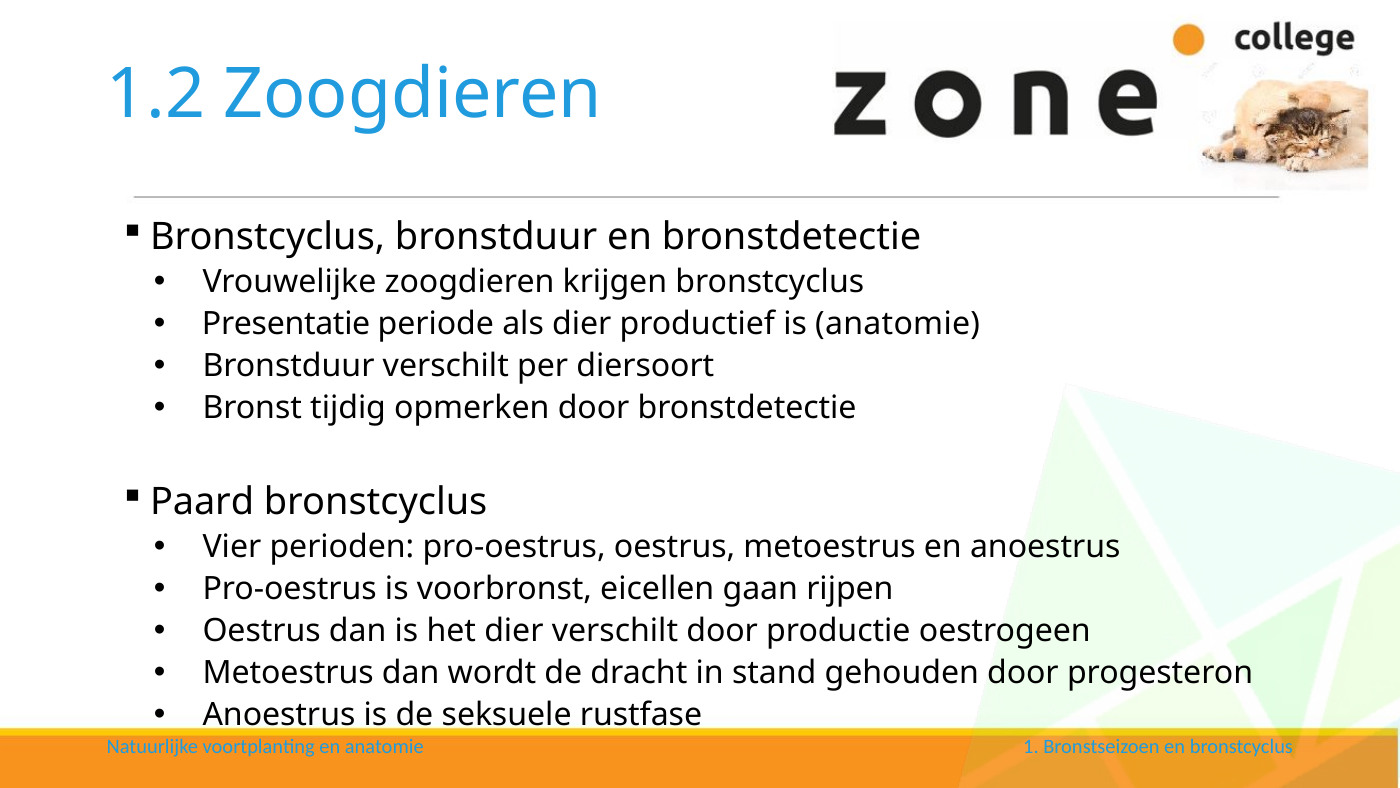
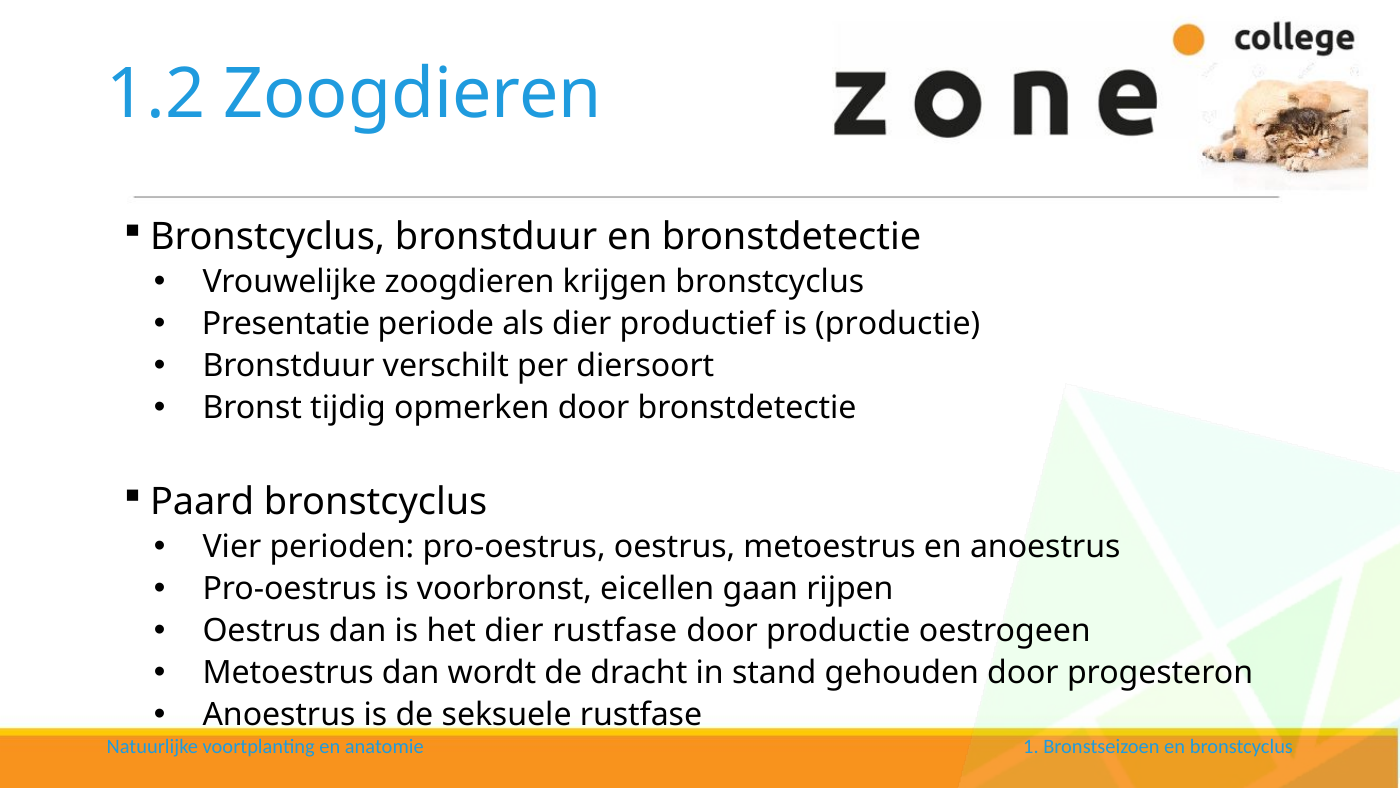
is anatomie: anatomie -> productie
dier verschilt: verschilt -> rustfase
